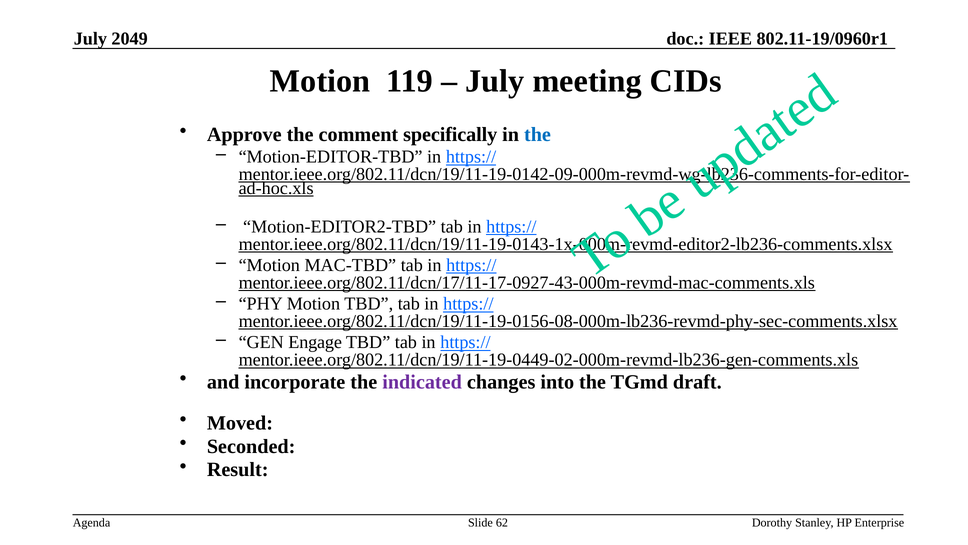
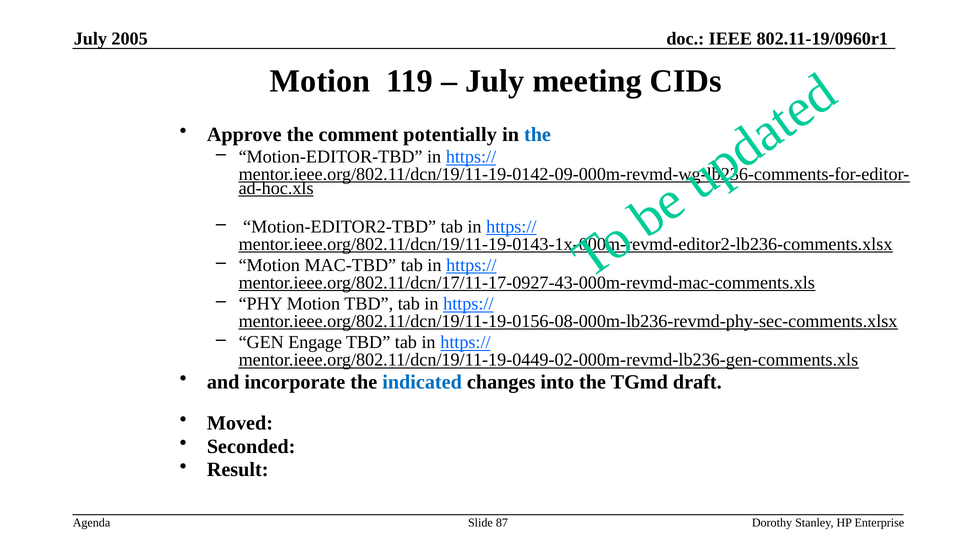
2049: 2049 -> 2005
specifically: specifically -> potentially
indicated colour: purple -> blue
62: 62 -> 87
